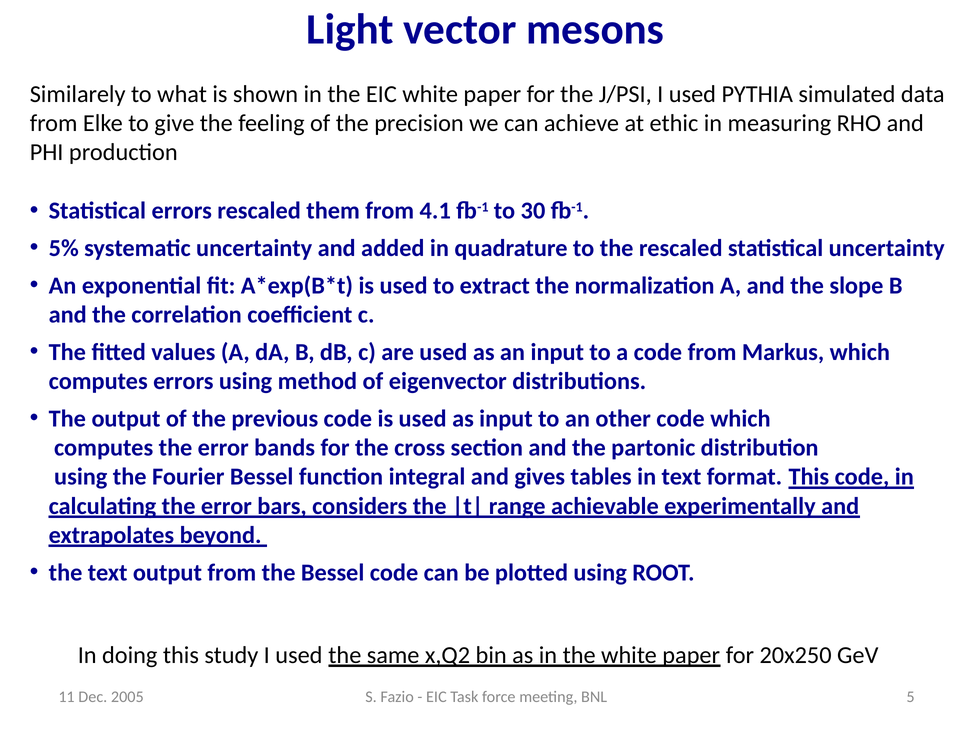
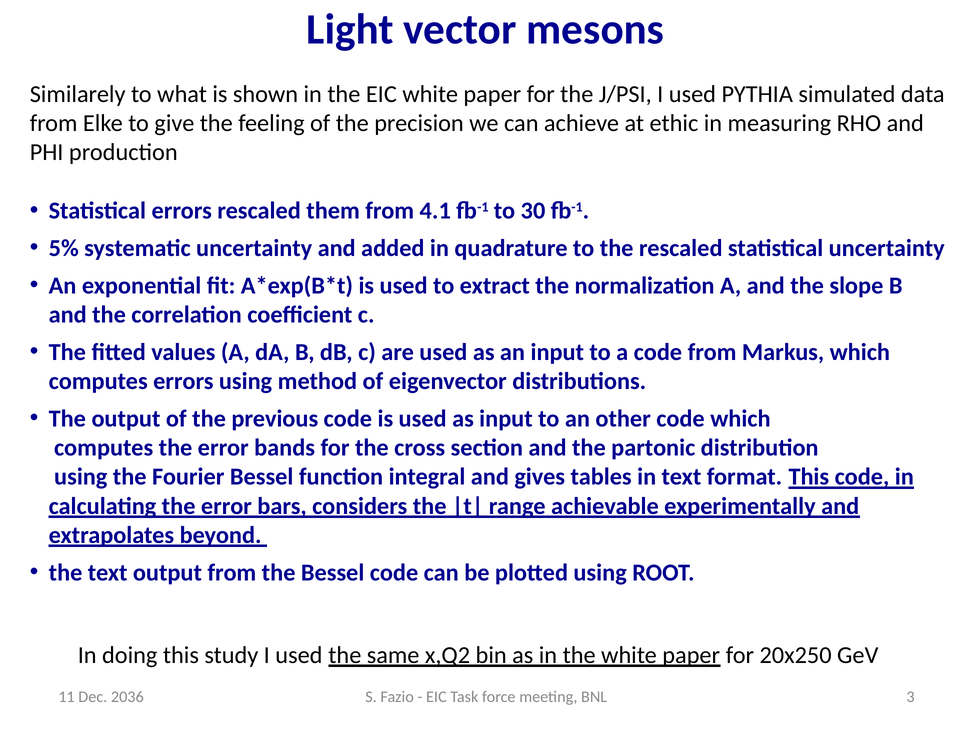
5: 5 -> 3
2005: 2005 -> 2036
